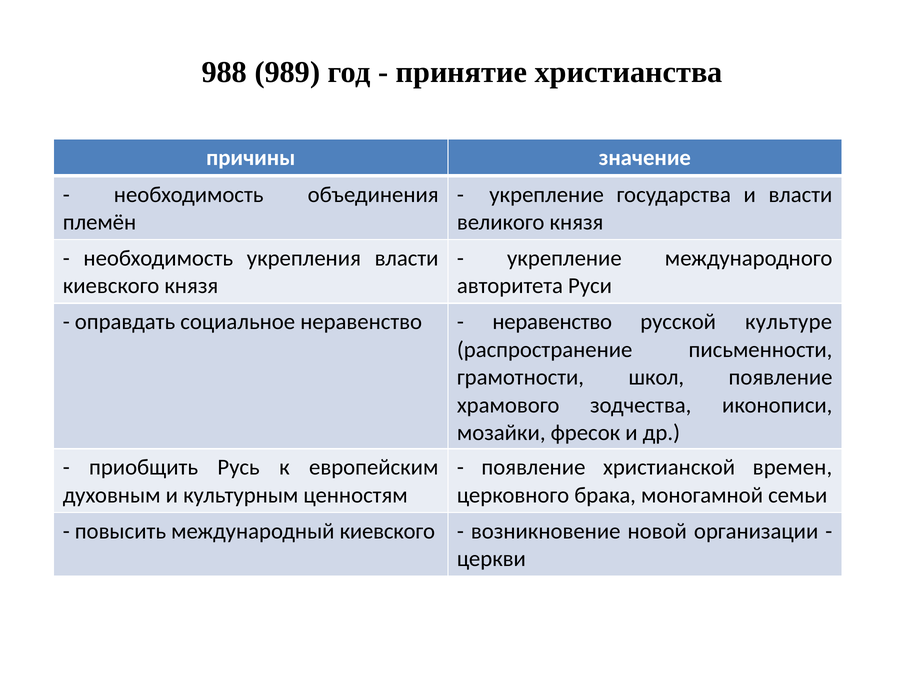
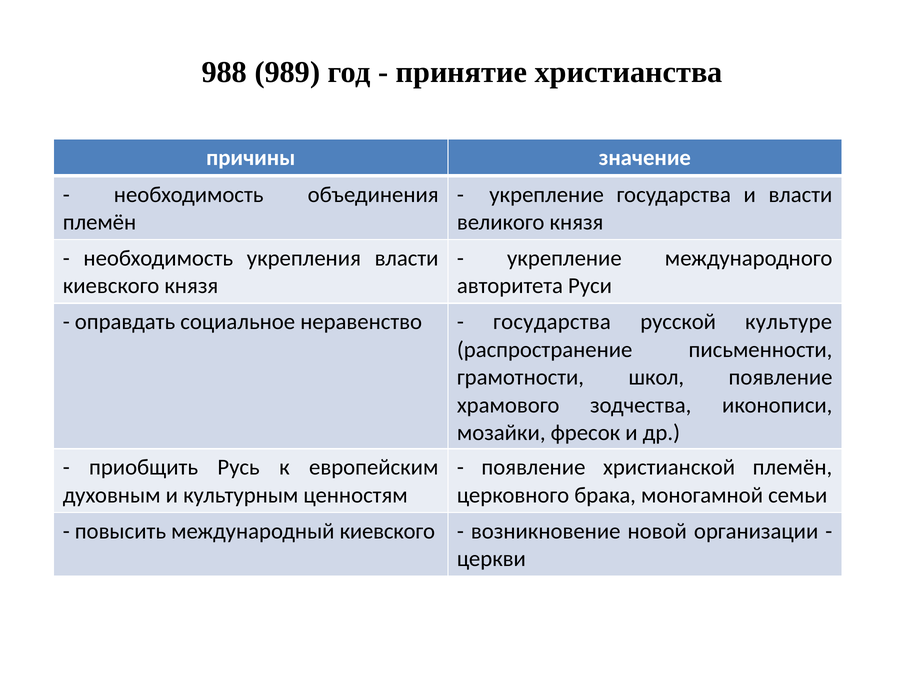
неравенство at (552, 322): неравенство -> государства
христианской времен: времен -> племён
